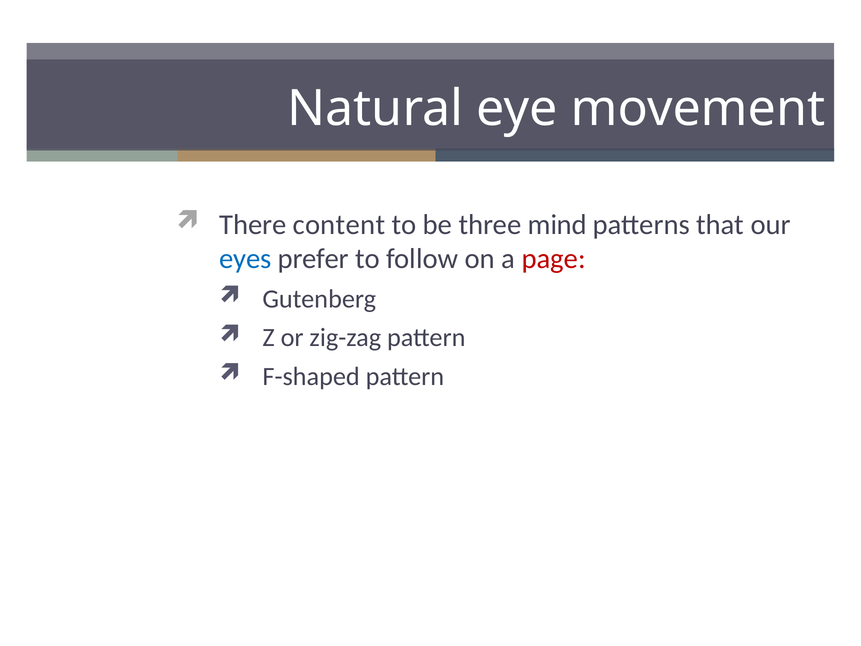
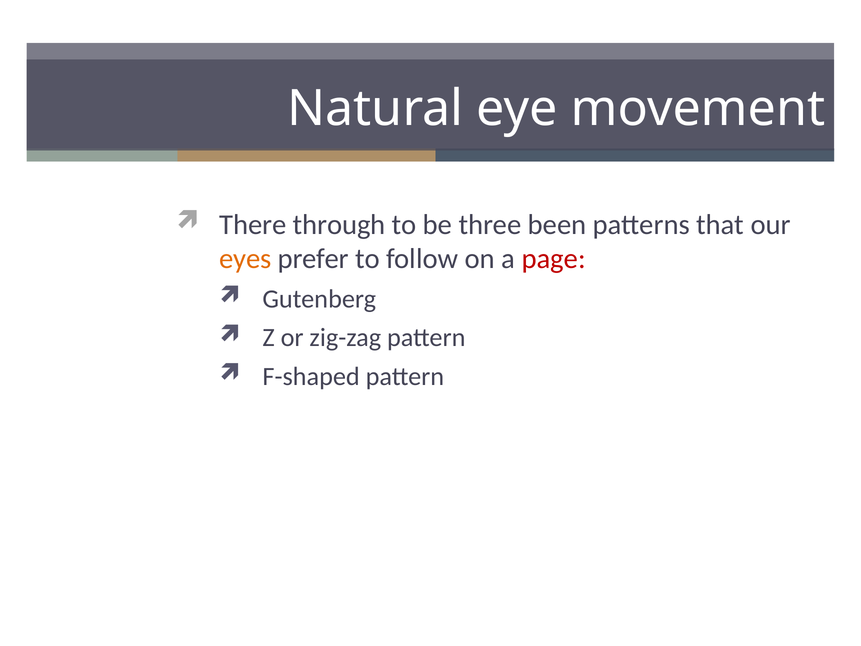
content: content -> through
mind: mind -> been
eyes colour: blue -> orange
